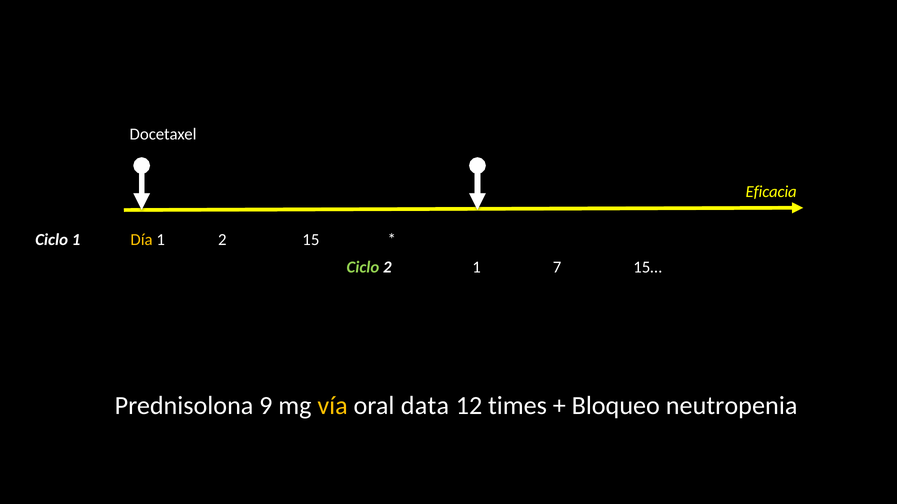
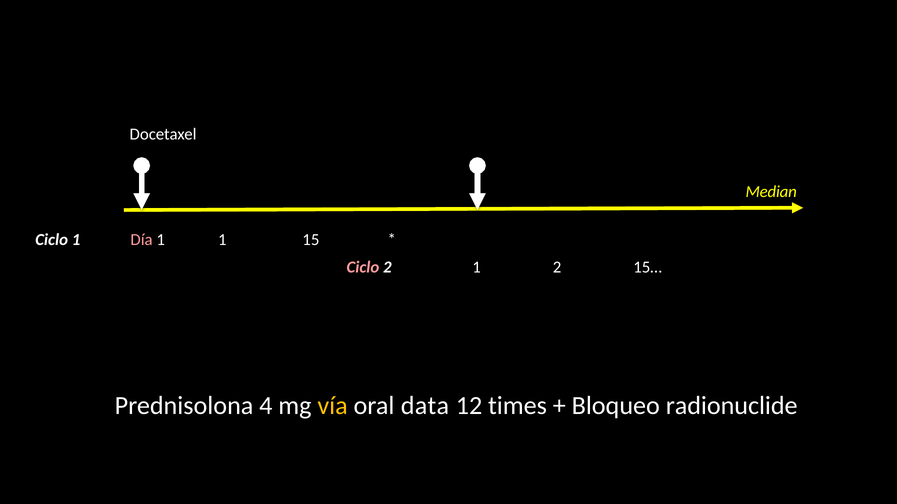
Eficacia: Eficacia -> Median
Día colour: yellow -> pink
1 2: 2 -> 1
Ciclo at (363, 267) colour: light green -> pink
1 7: 7 -> 2
9: 9 -> 4
neutropenia: neutropenia -> radionuclide
